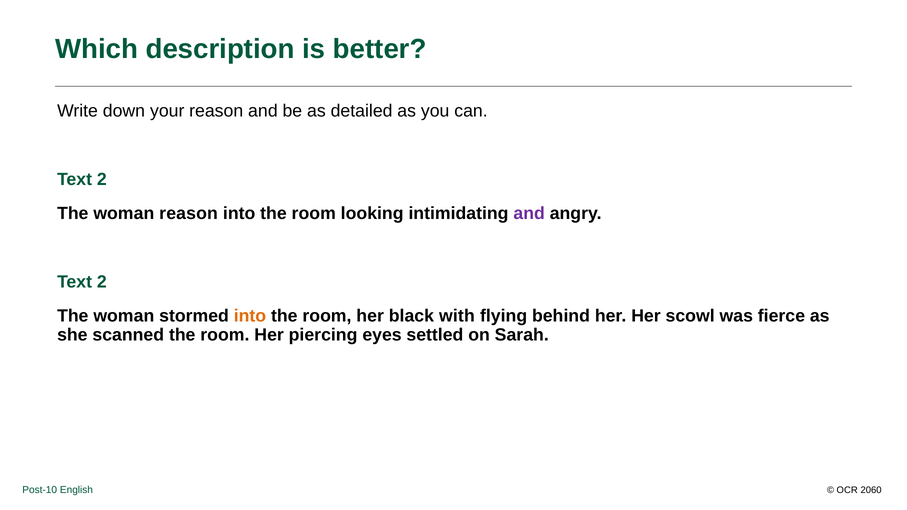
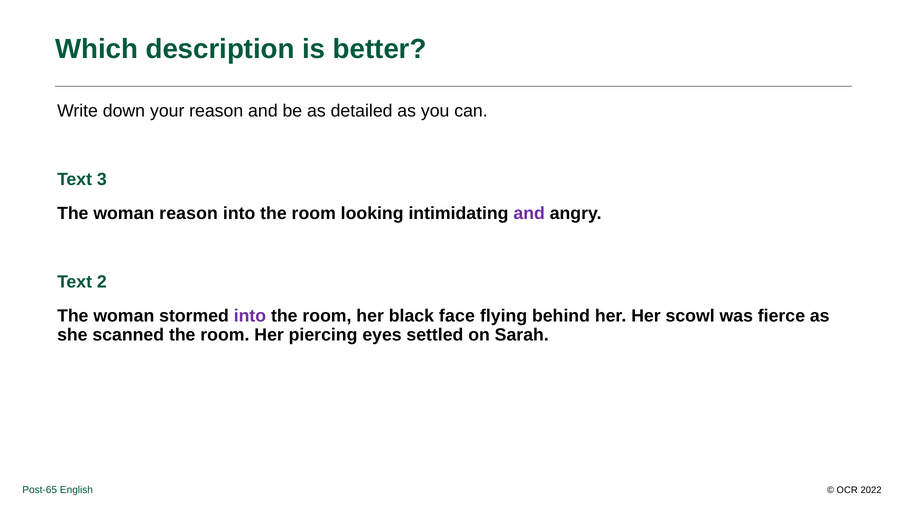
2 at (102, 179): 2 -> 3
into at (250, 316) colour: orange -> purple
with: with -> face
Post-10: Post-10 -> Post-65
2060: 2060 -> 2022
